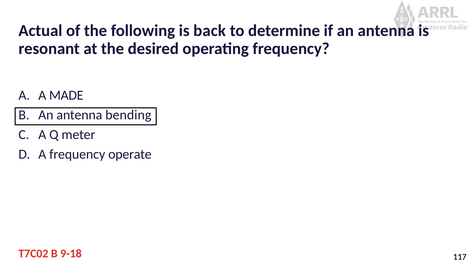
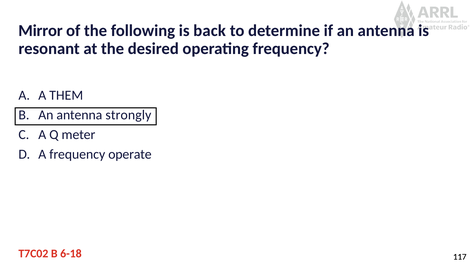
Actual: Actual -> Mirror
MADE: MADE -> THEM
bending: bending -> strongly
9-18: 9-18 -> 6-18
